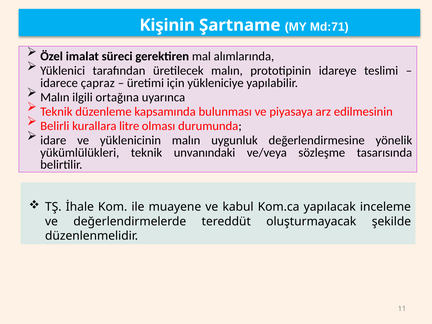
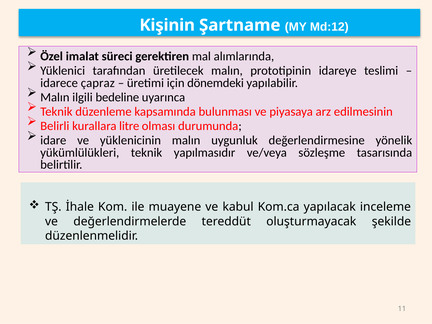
Md:71: Md:71 -> Md:12
yükleniciye: yükleniciye -> dönemdeki
ortağına: ortağına -> bedeline
unvanındaki: unvanındaki -> yapılmasıdır
